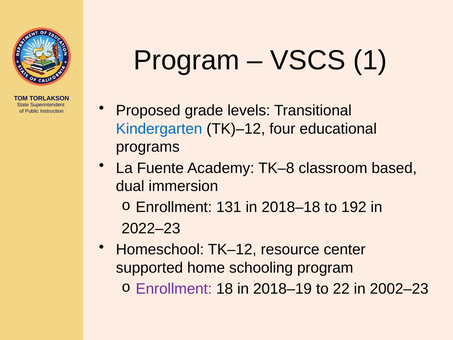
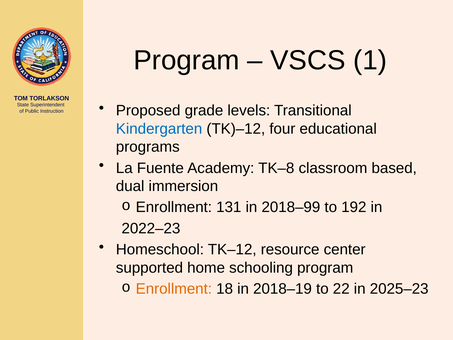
2018–18: 2018–18 -> 2018–99
Enrollment at (174, 289) colour: purple -> orange
2002–23: 2002–23 -> 2025–23
